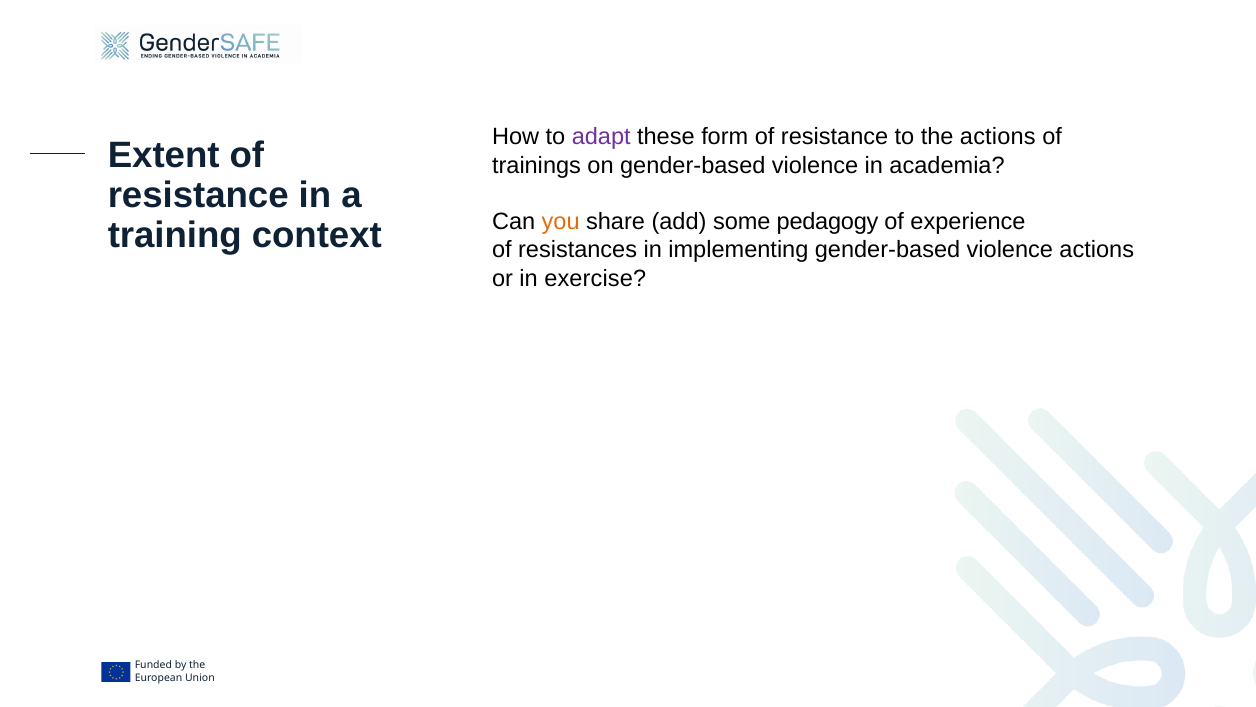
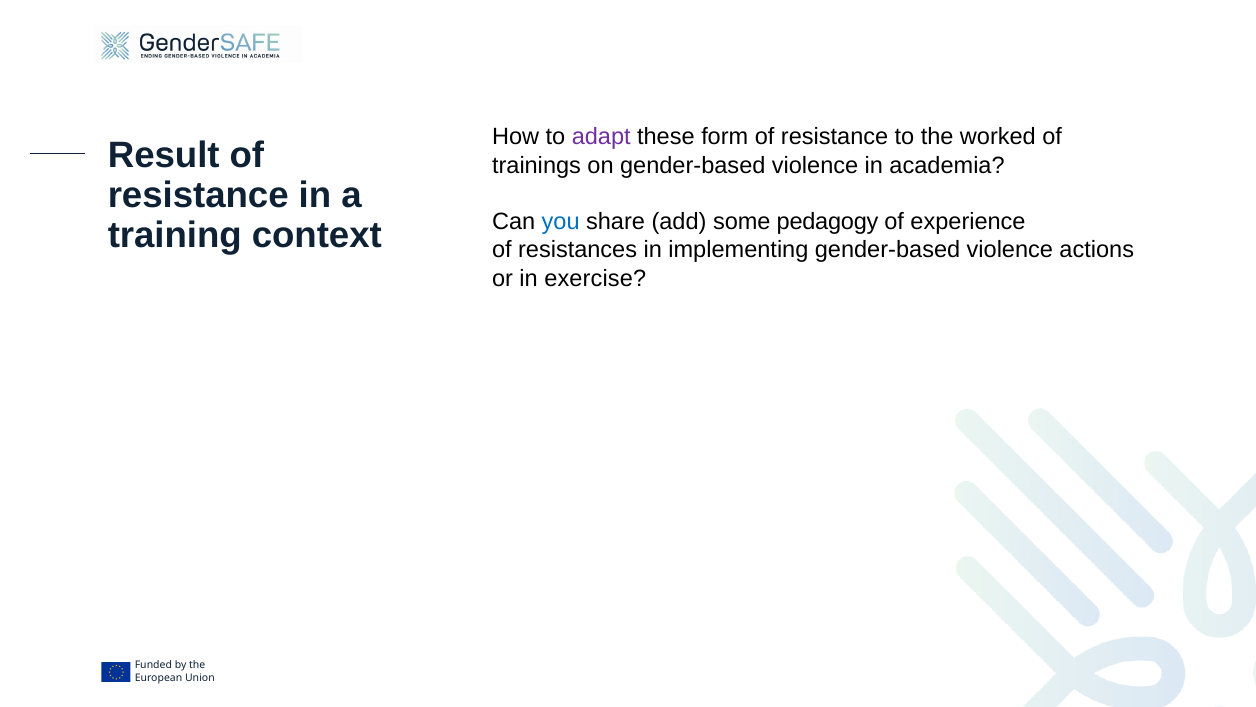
the actions: actions -> worked
Extent: Extent -> Result
you colour: orange -> blue
